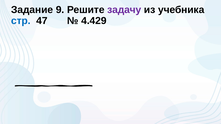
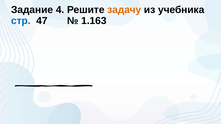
9: 9 -> 4
задачу colour: purple -> orange
4.429: 4.429 -> 1.163
